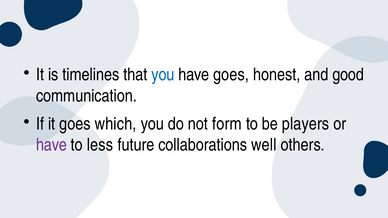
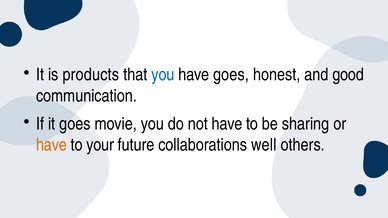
timelines: timelines -> products
which: which -> movie
not form: form -> have
players: players -> sharing
have at (51, 145) colour: purple -> orange
less: less -> your
